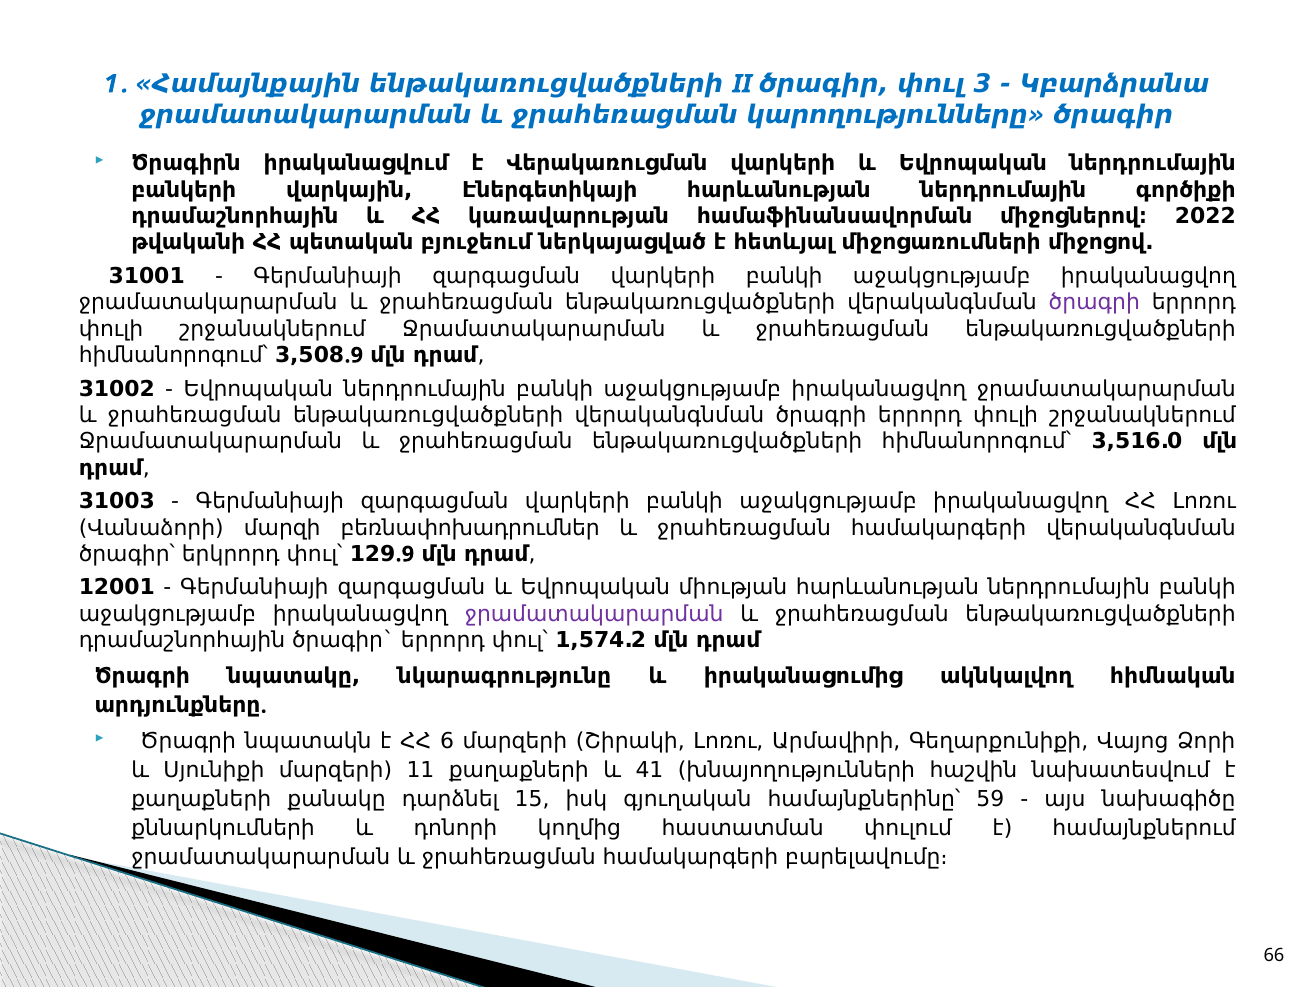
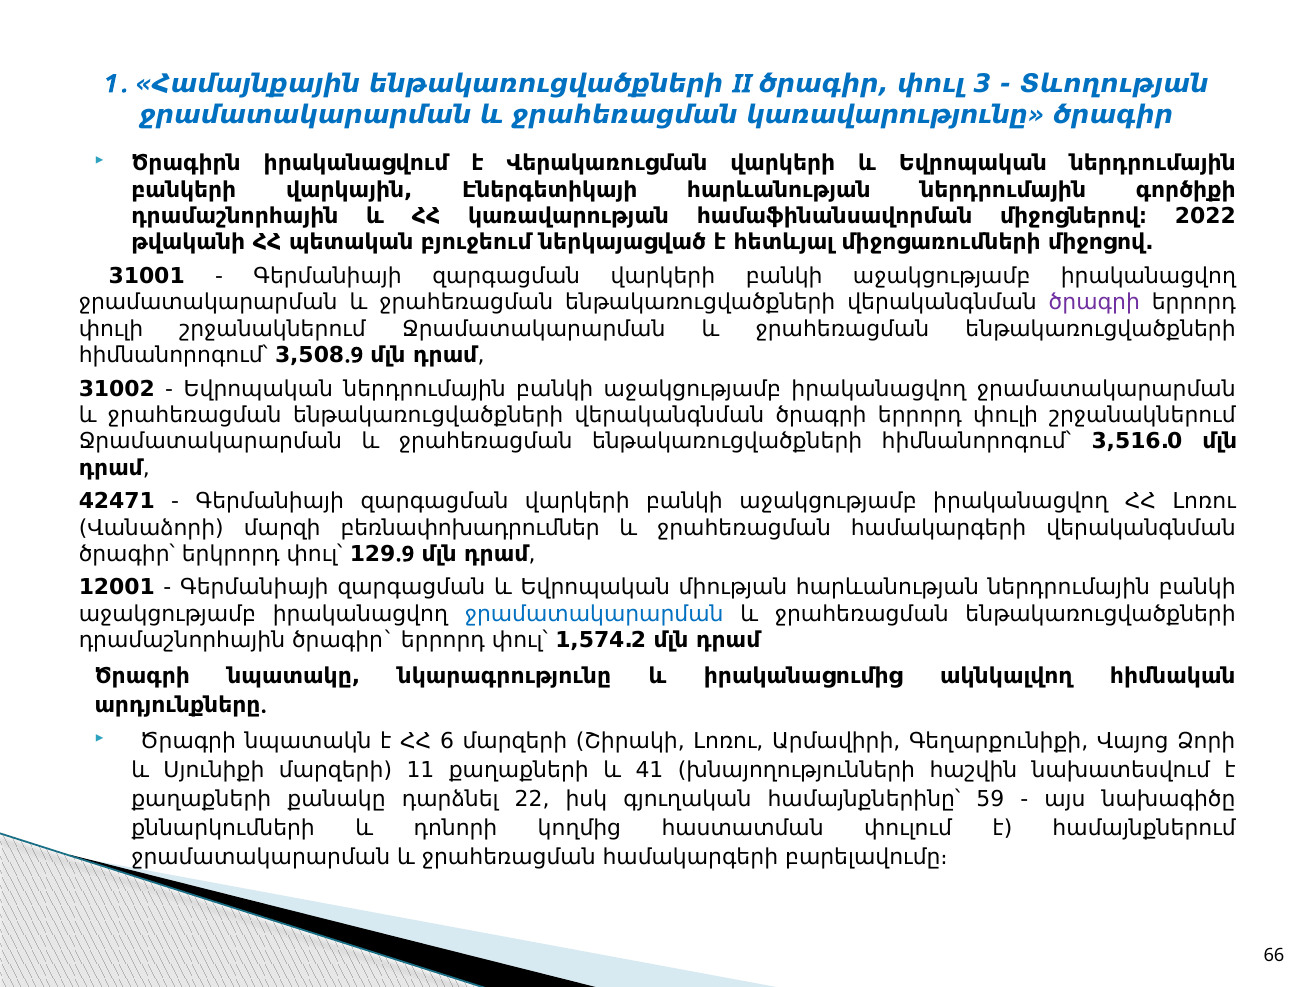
Կբարձրանա: Կբարձրանա -> Տևողության
կարողությունները: կարողությունները -> կառավարությունը
31003: 31003 -> 42471
ջրամատակարարման at (594, 614) colour: purple -> blue
15: 15 -> 22
